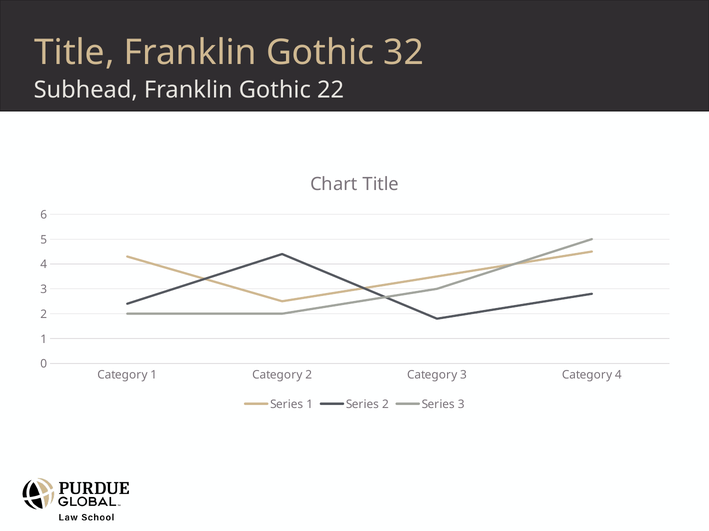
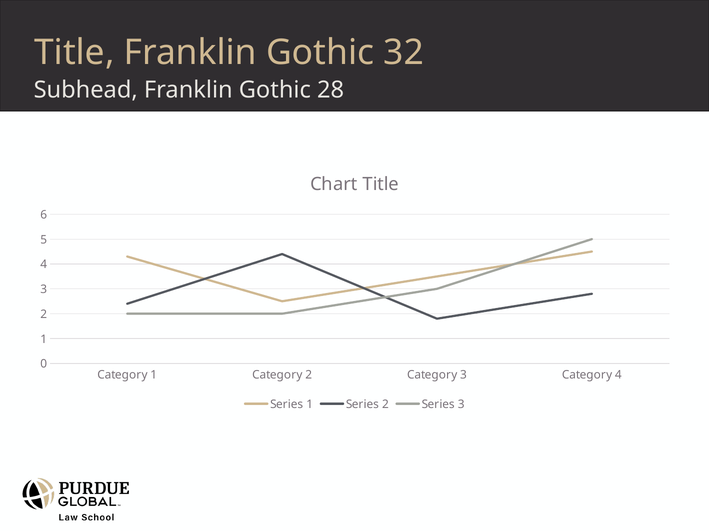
22: 22 -> 28
